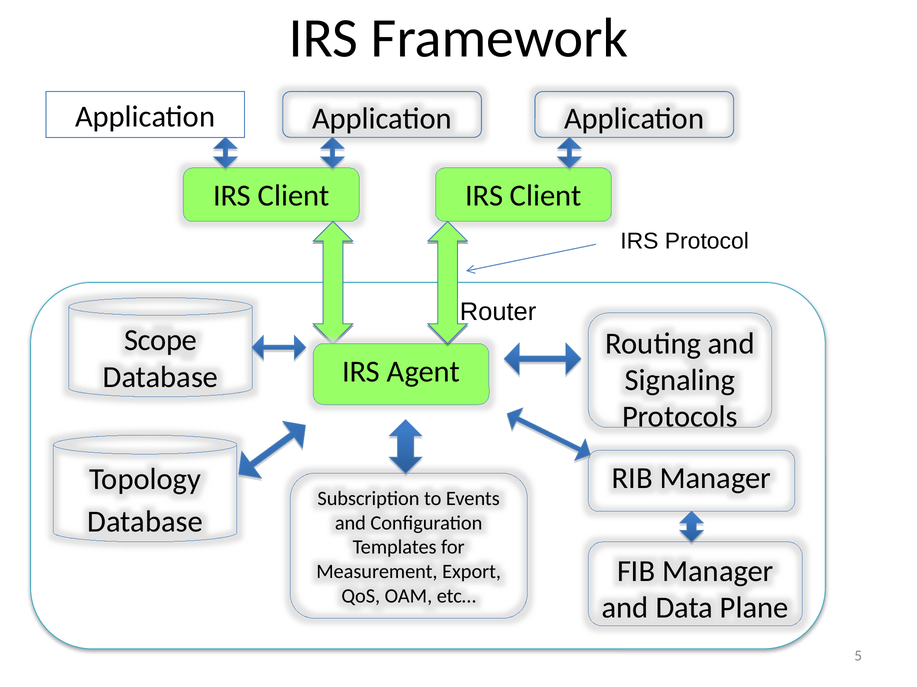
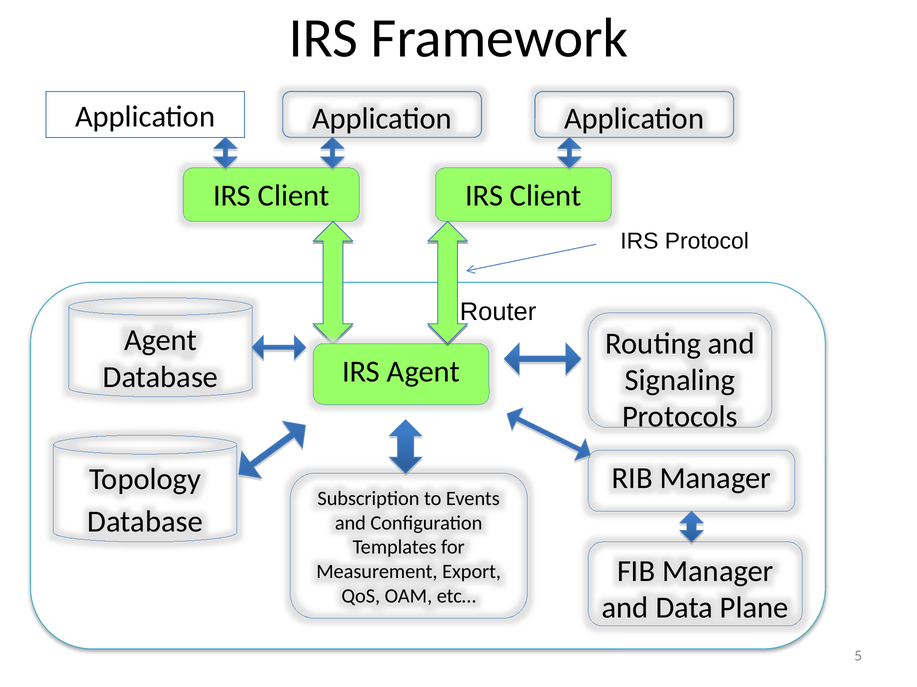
Scope at (161, 341): Scope -> Agent
